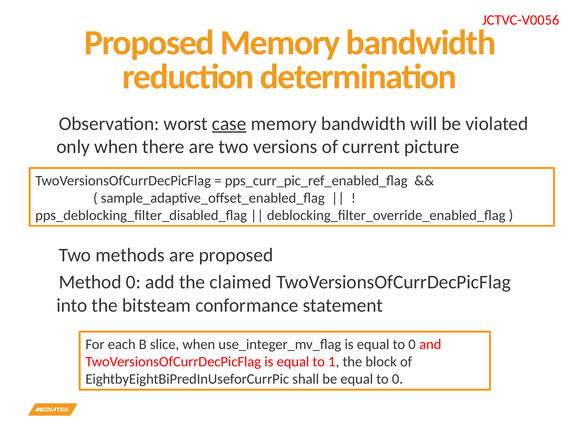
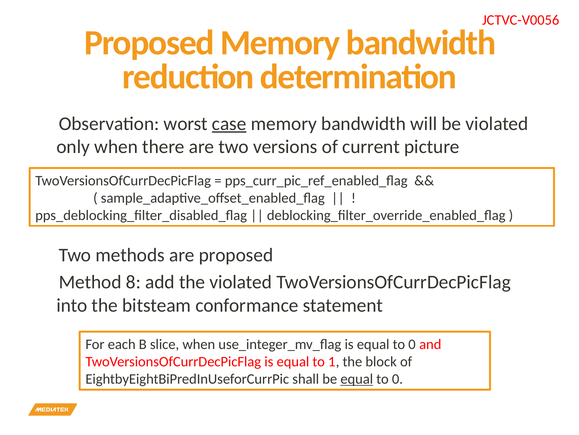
0 at (133, 282): 0 -> 8
the claimed: claimed -> violated
equal at (357, 378) underline: none -> present
